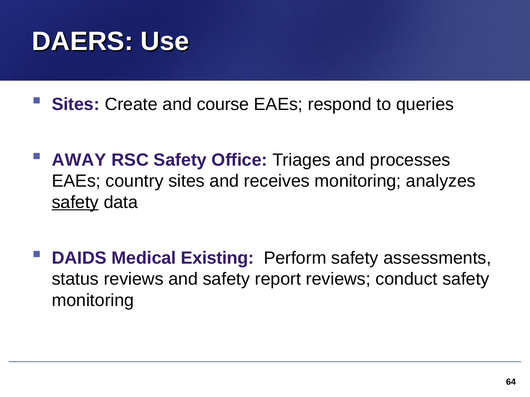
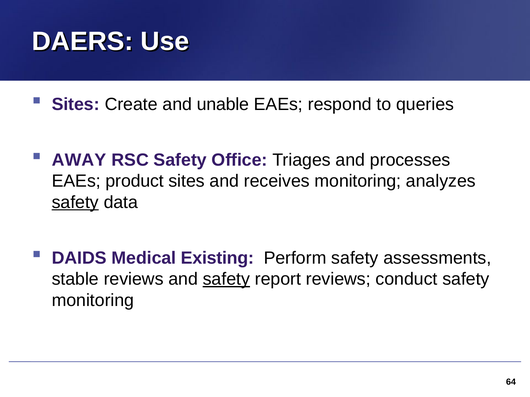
course: course -> unable
country: country -> product
status: status -> stable
safety at (226, 279) underline: none -> present
